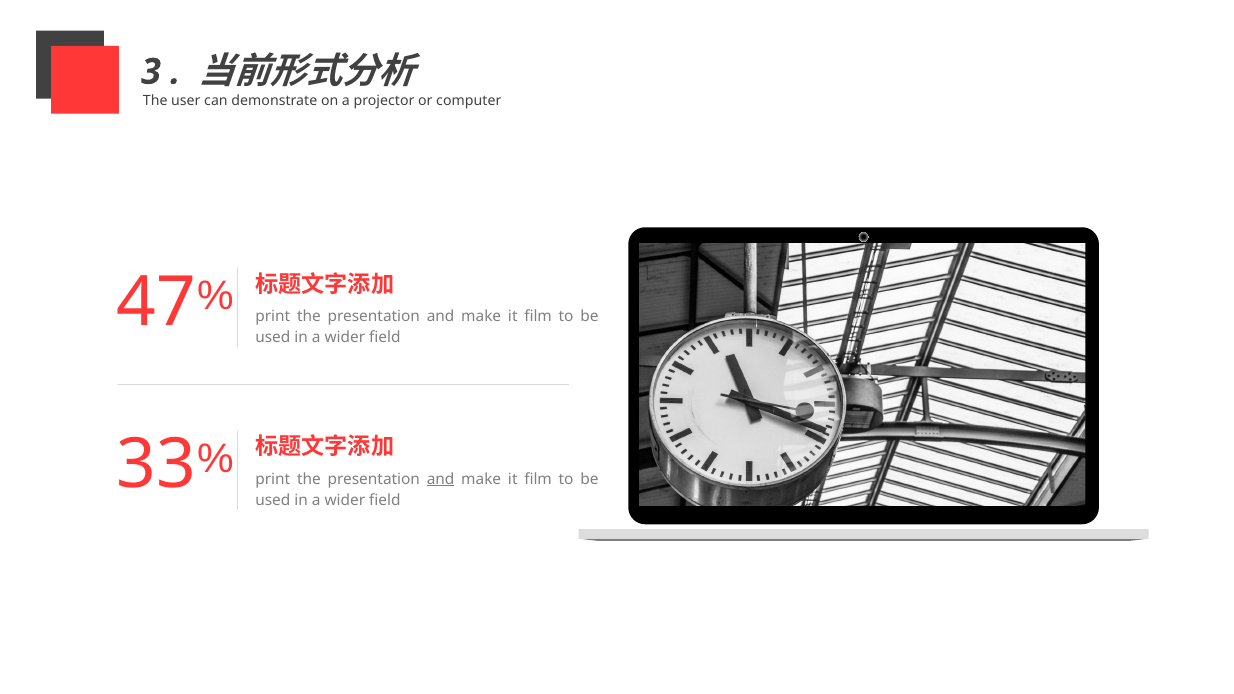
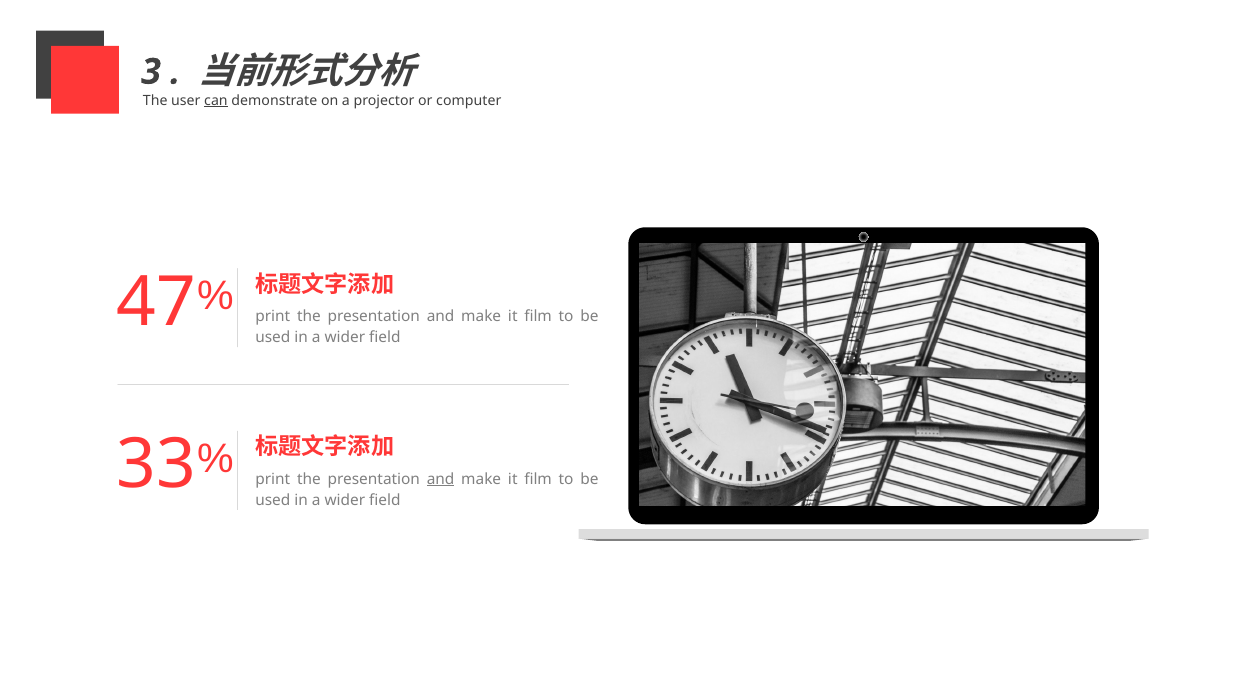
can underline: none -> present
